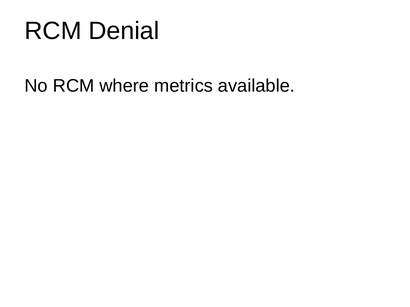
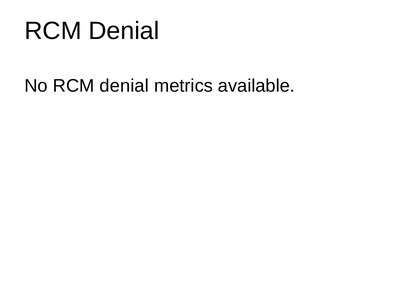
No RCM where: where -> denial
